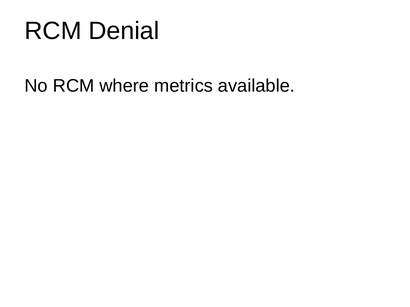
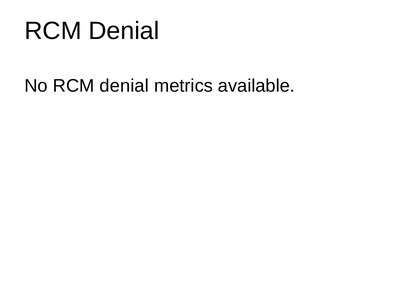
No RCM where: where -> denial
